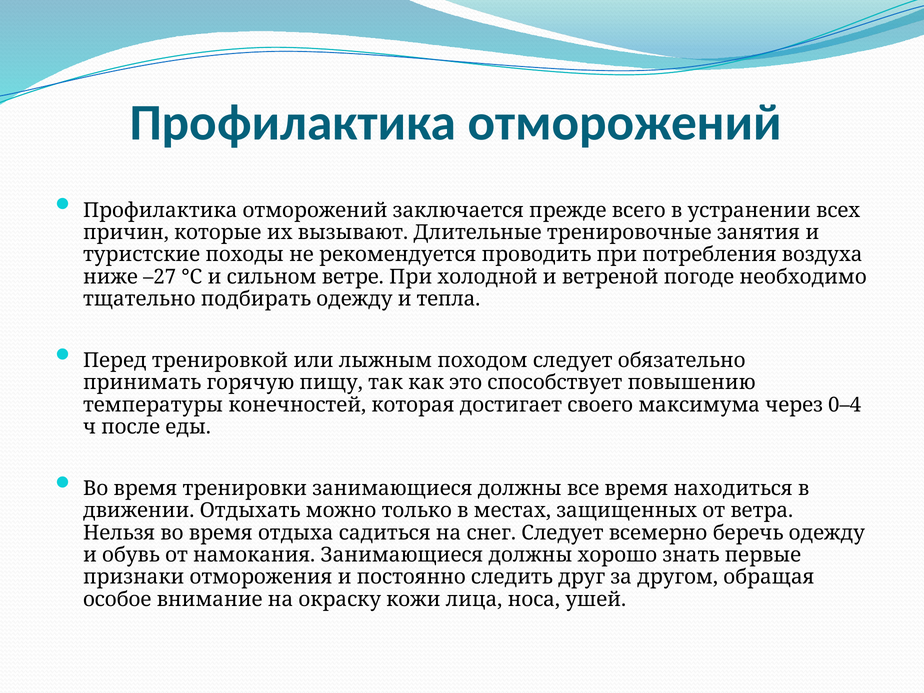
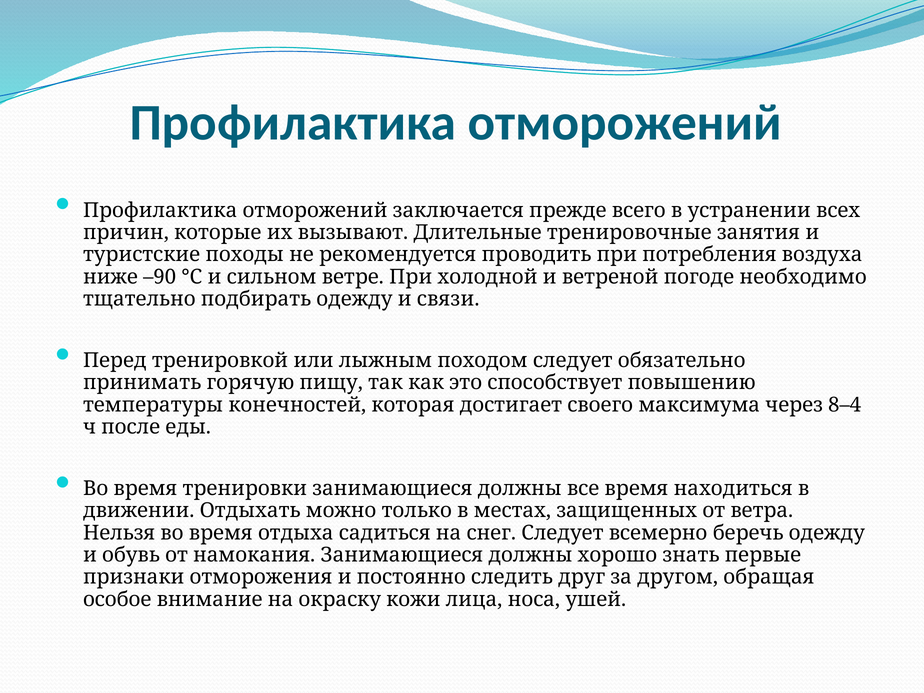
–27: –27 -> –90
тепла: тепла -> связи
0–4: 0–4 -> 8–4
